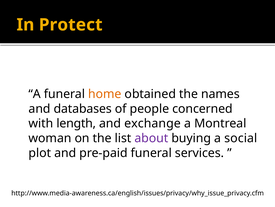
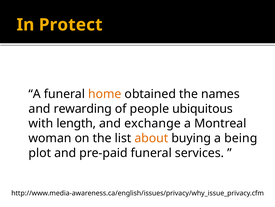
databases: databases -> rewarding
concerned: concerned -> ubiquitous
about colour: purple -> orange
social: social -> being
